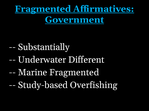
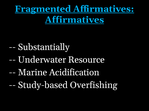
Government at (74, 20): Government -> Affirmatives
Different: Different -> Resource
Marine Fragmented: Fragmented -> Acidification
